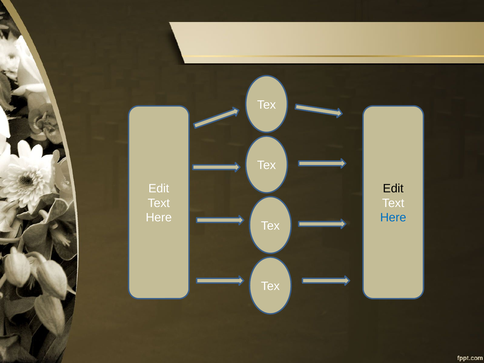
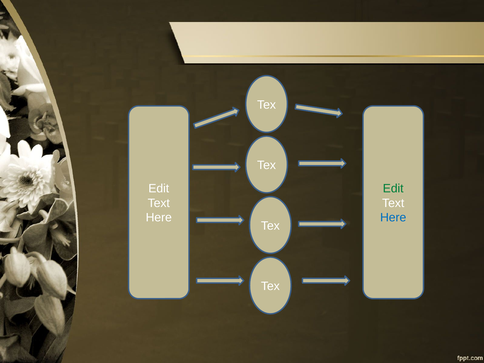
Edit at (393, 189) colour: black -> green
